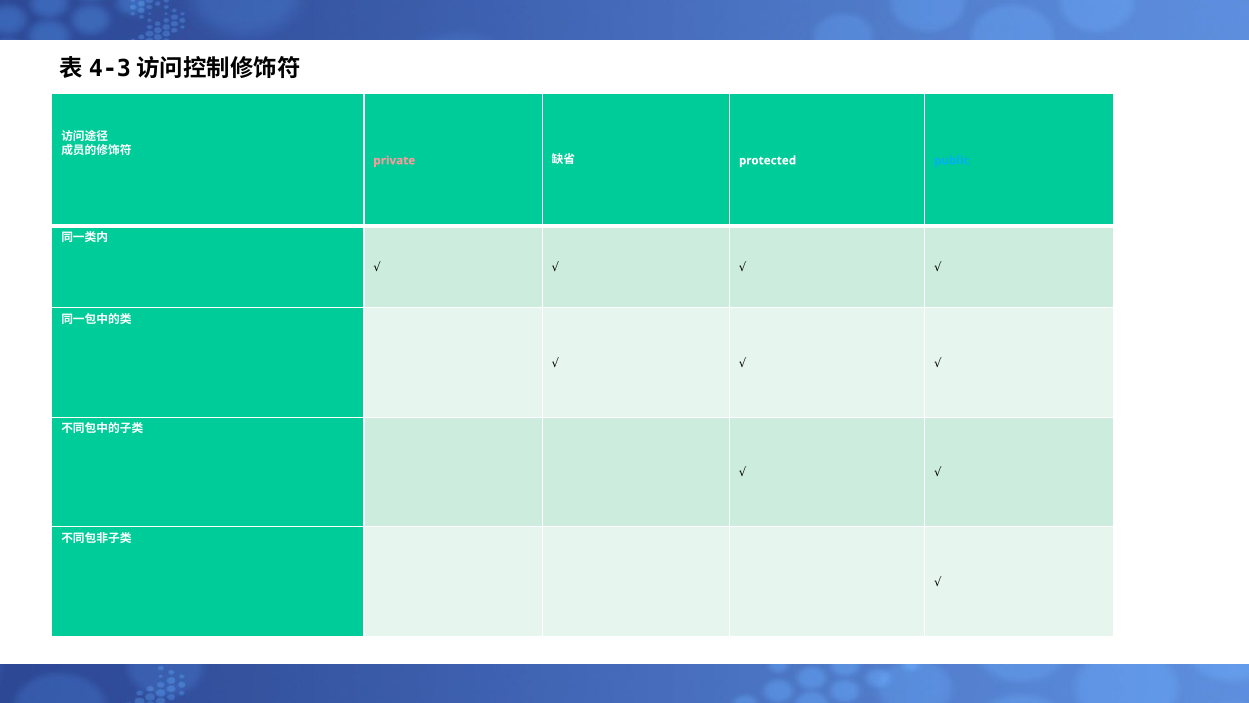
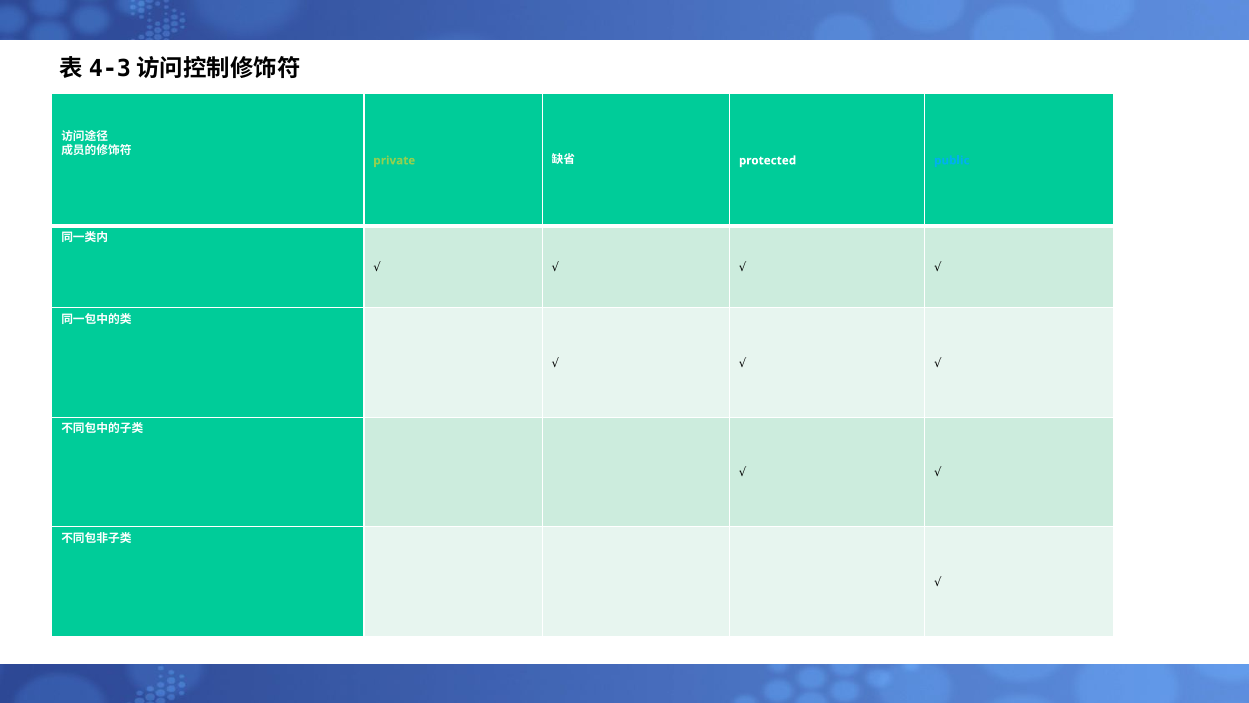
private colour: pink -> light green
